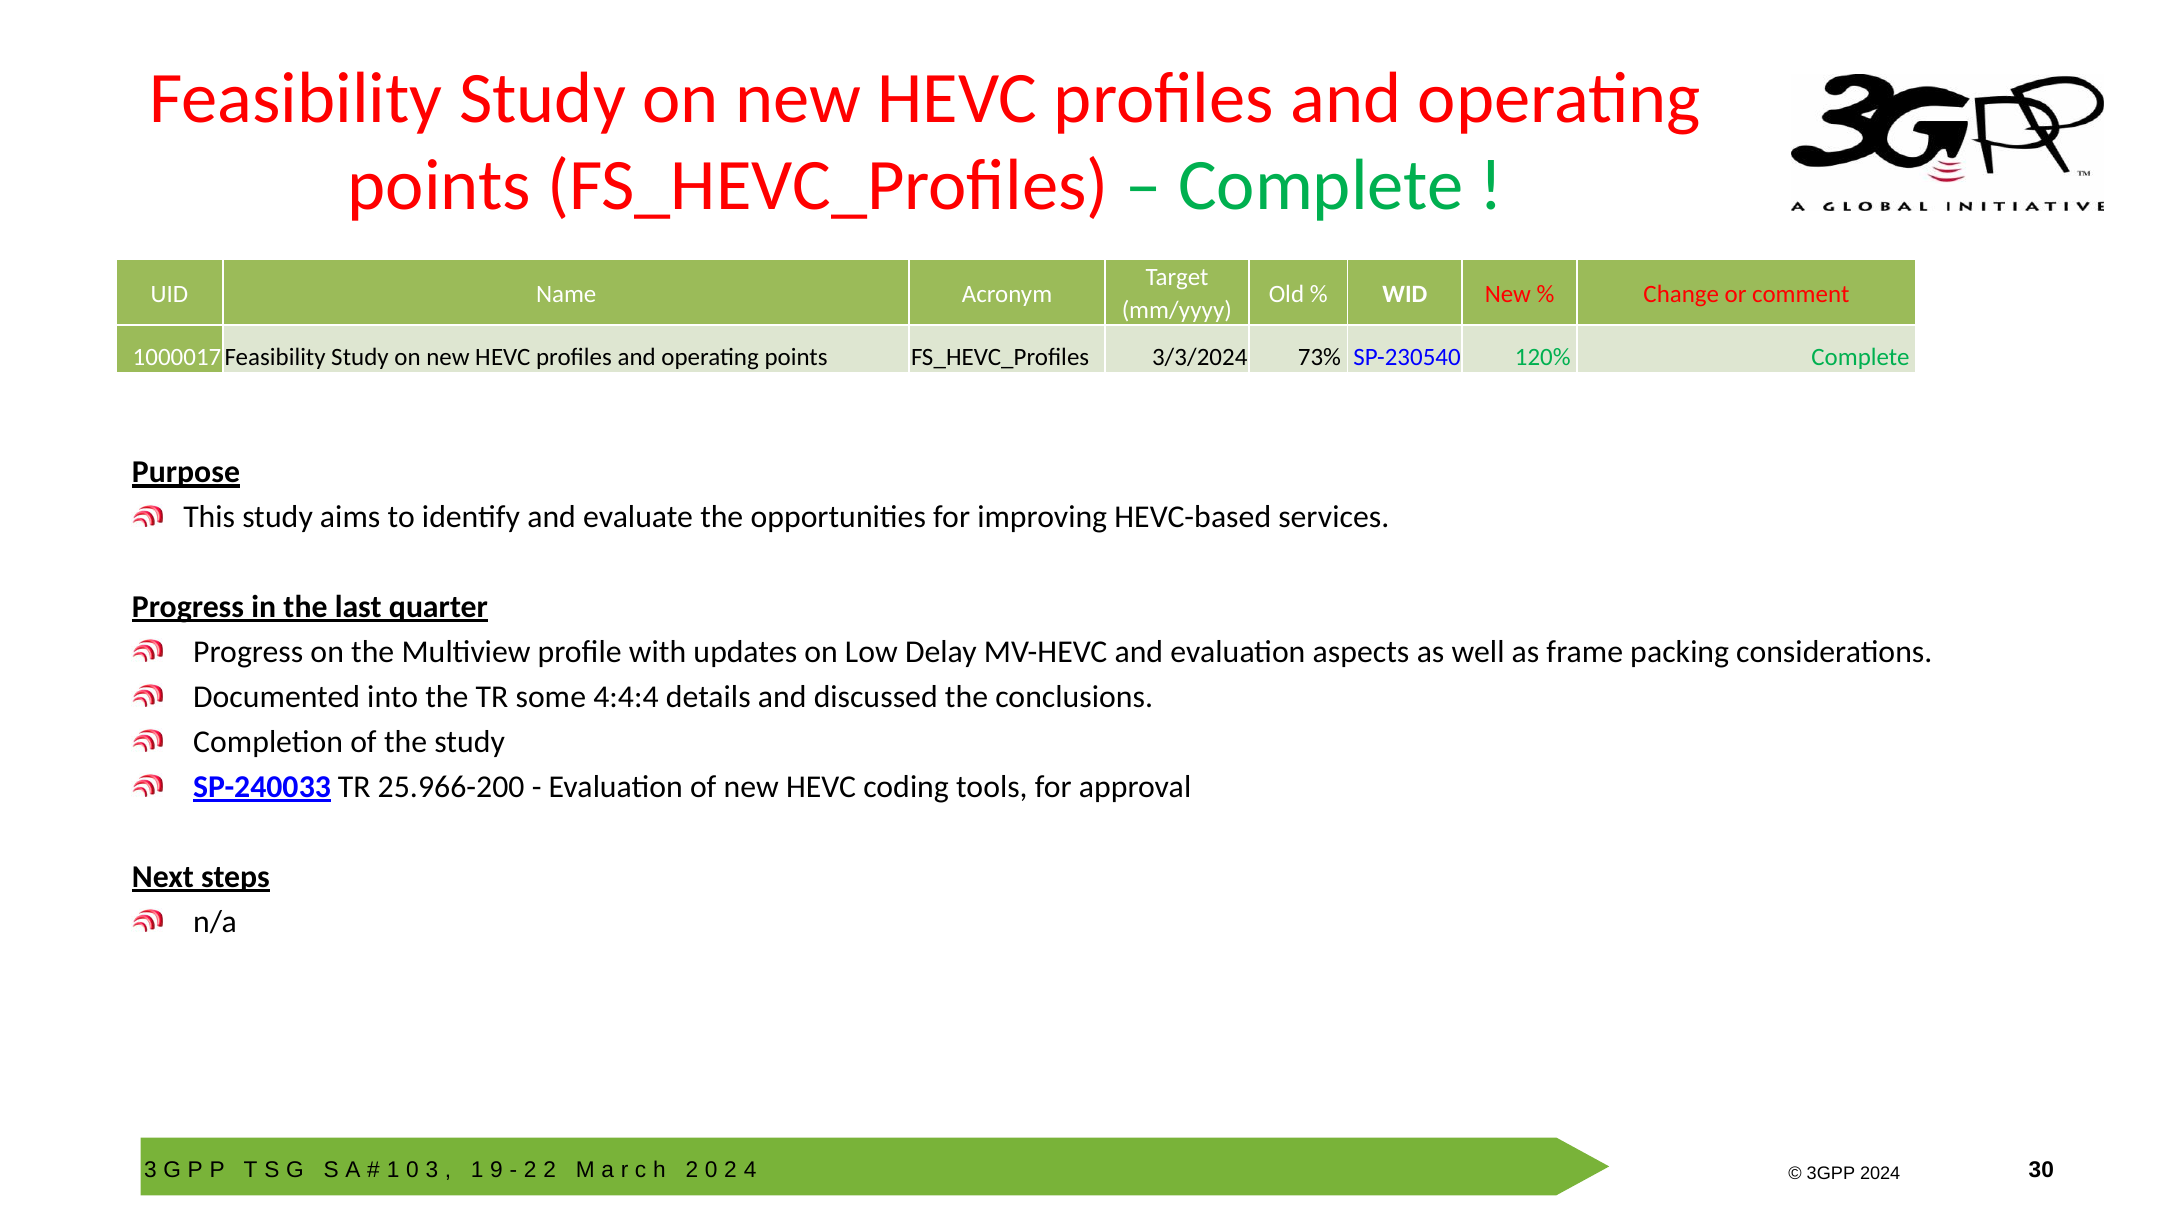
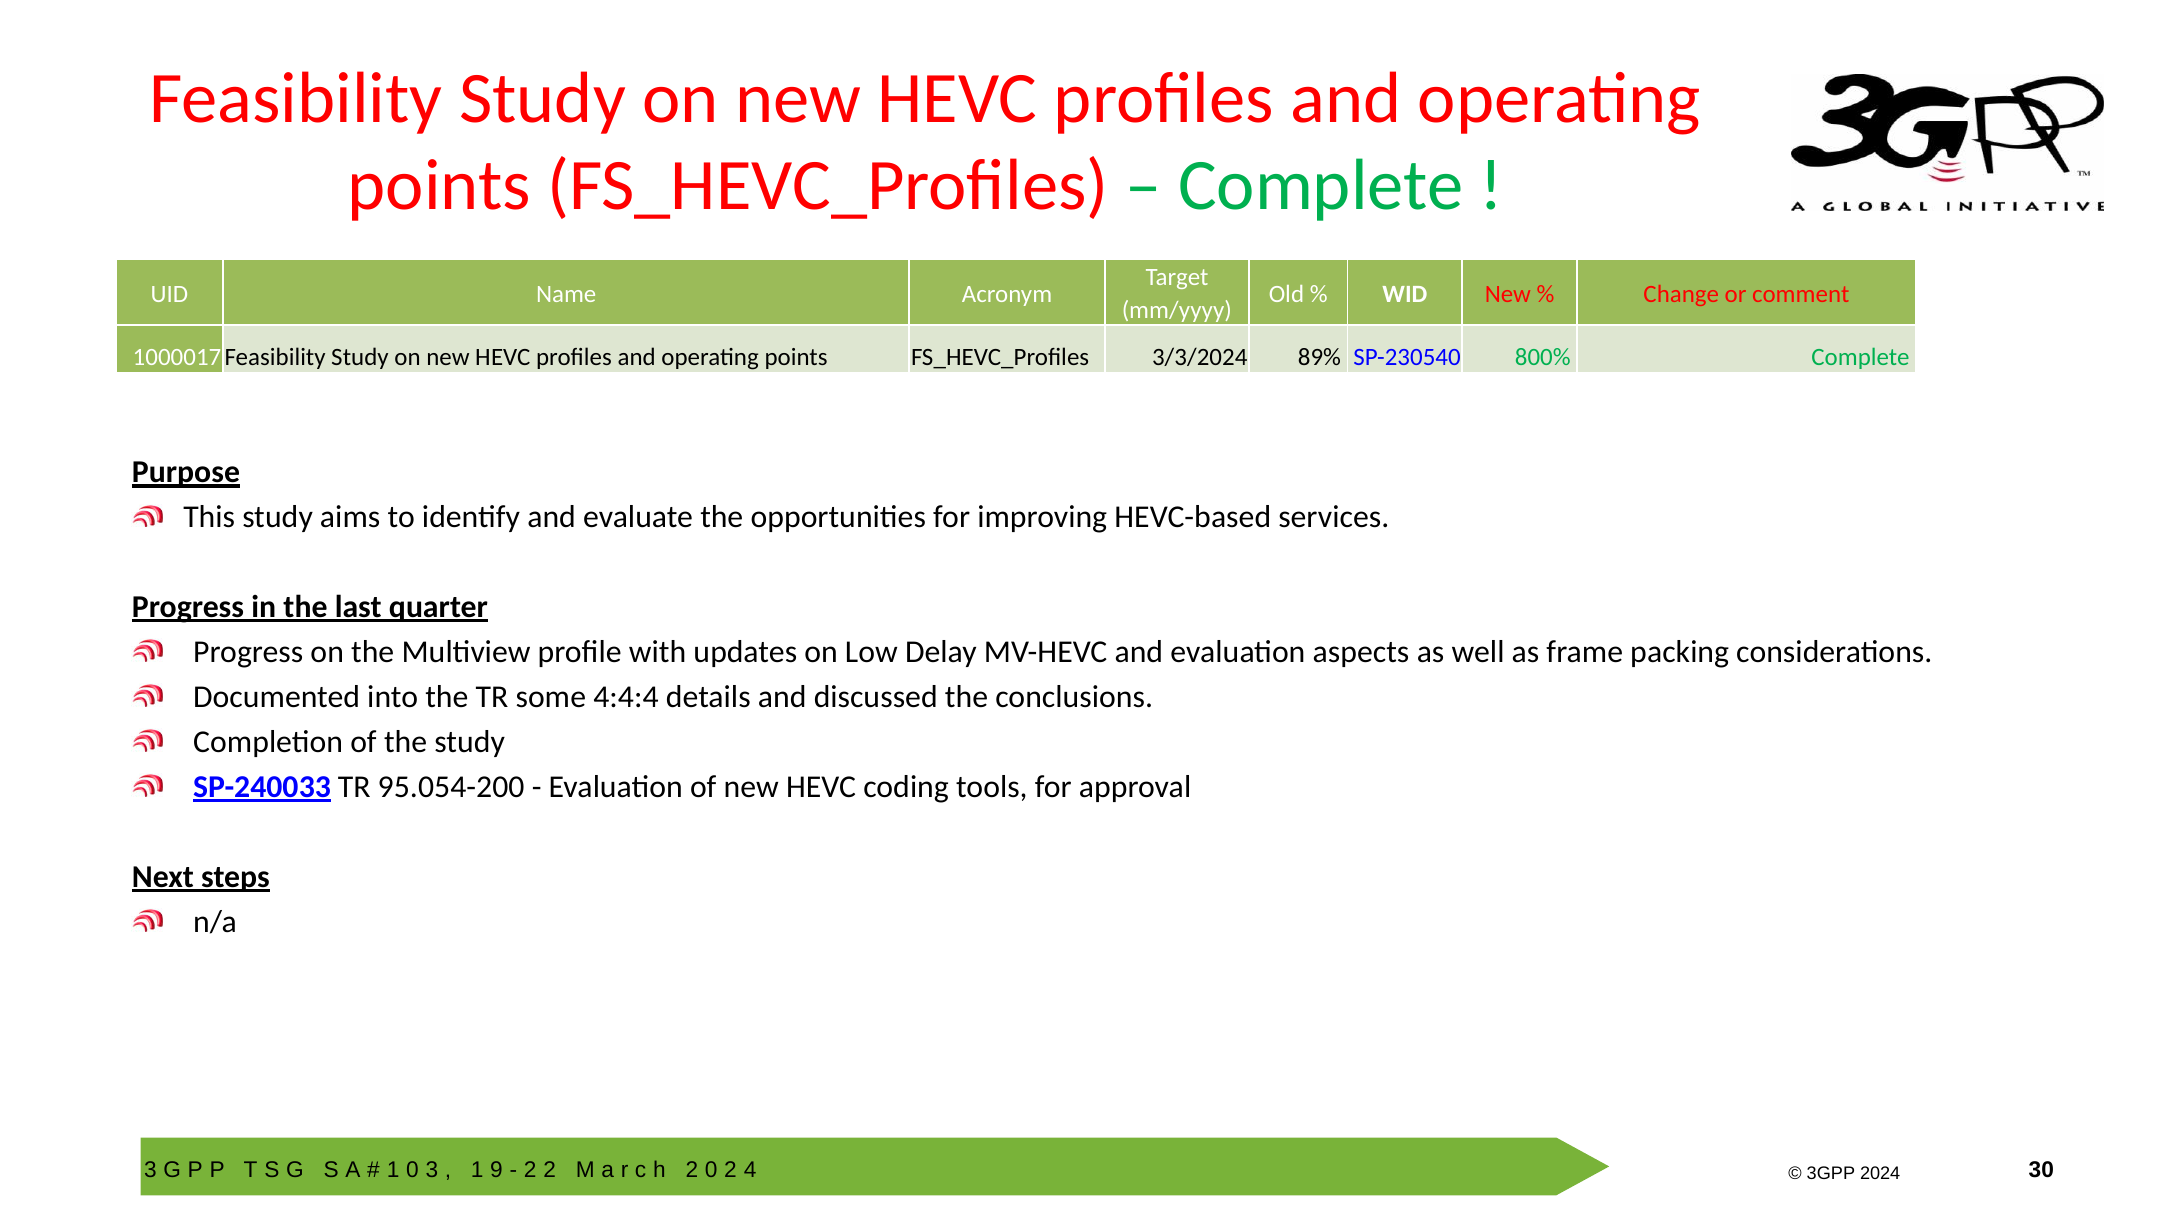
73%: 73% -> 89%
120%: 120% -> 800%
25.966-200: 25.966-200 -> 95.054-200
